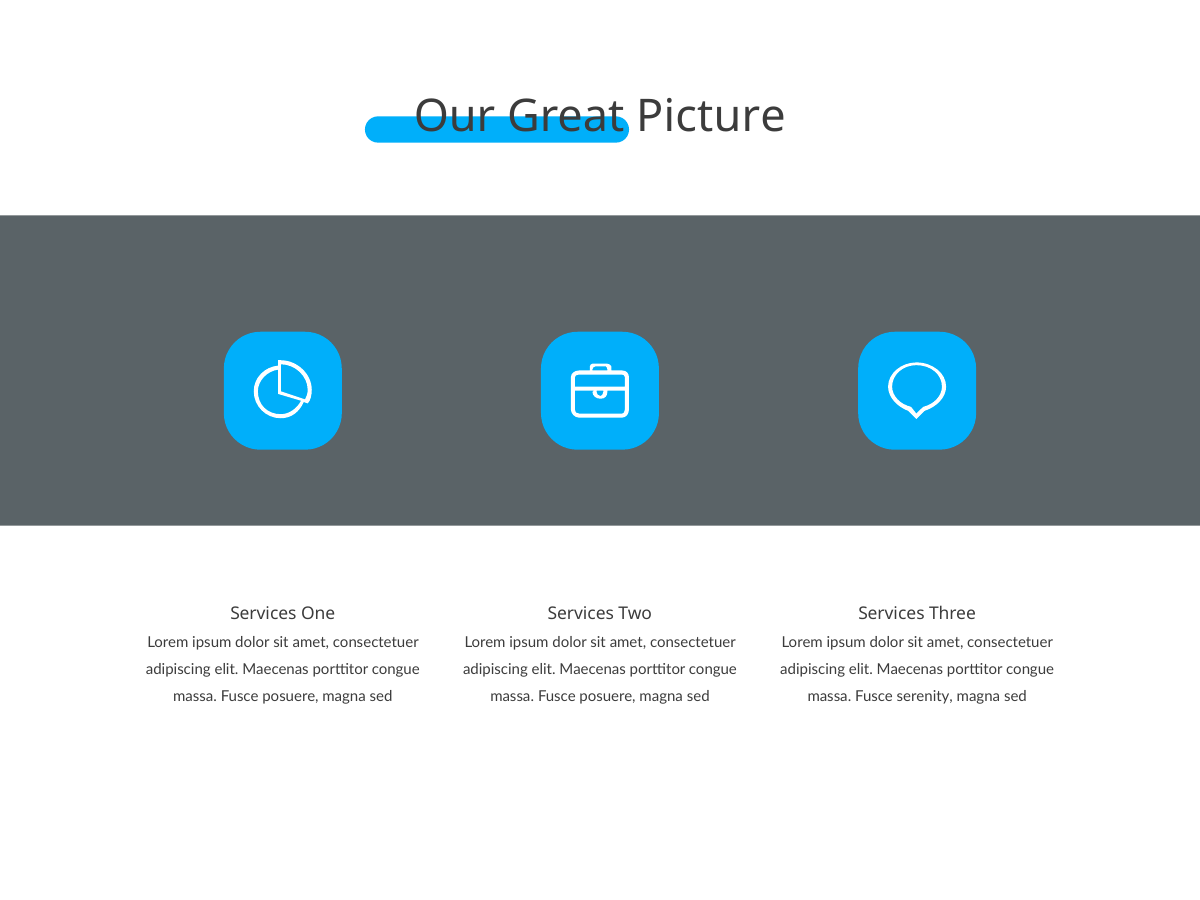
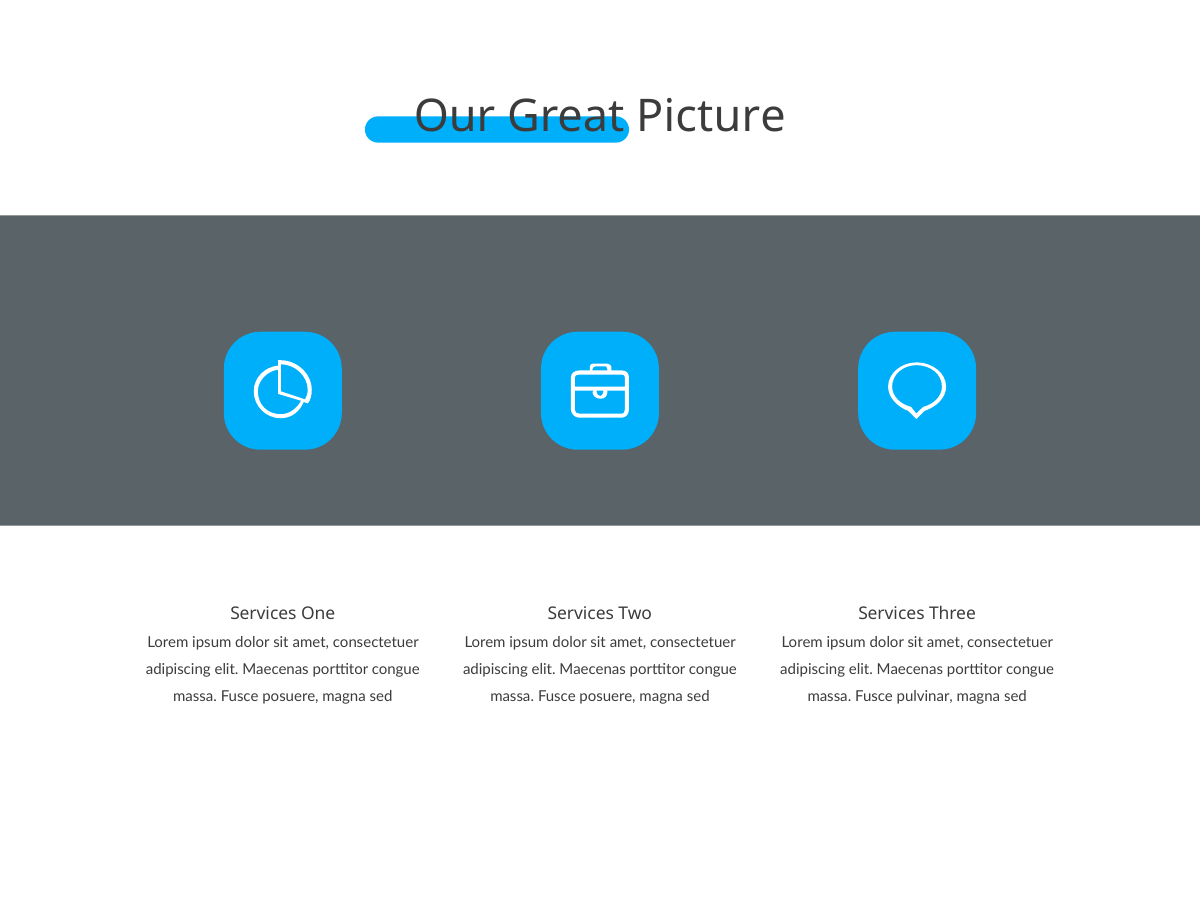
serenity: serenity -> pulvinar
